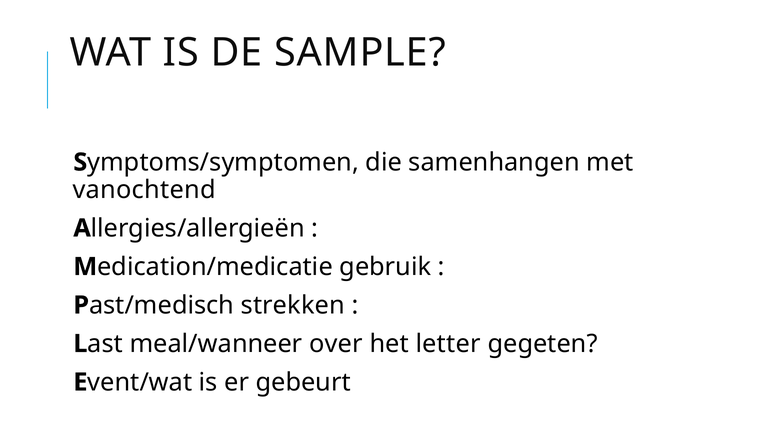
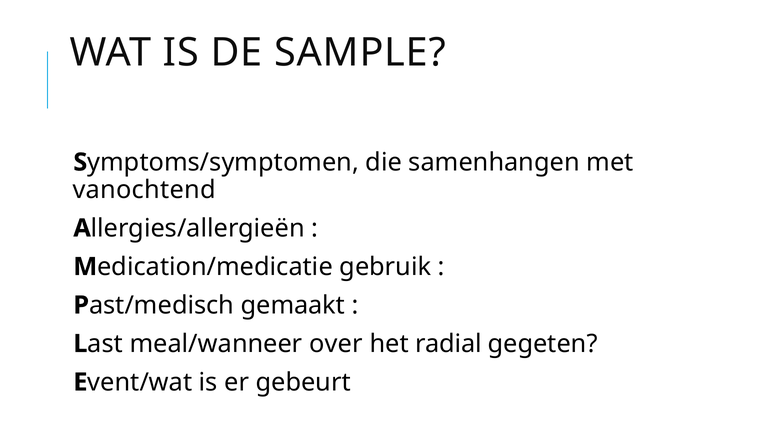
strekken: strekken -> gemaakt
letter: letter -> radial
